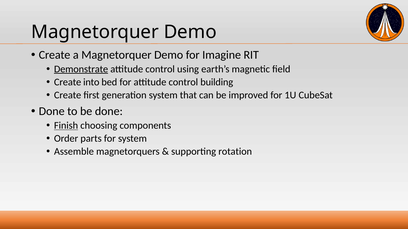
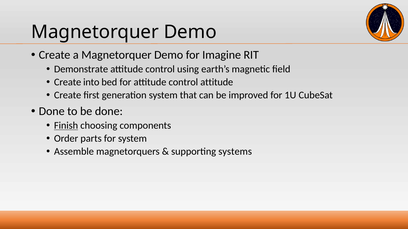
Demonstrate underline: present -> none
control building: building -> attitude
rotation: rotation -> systems
